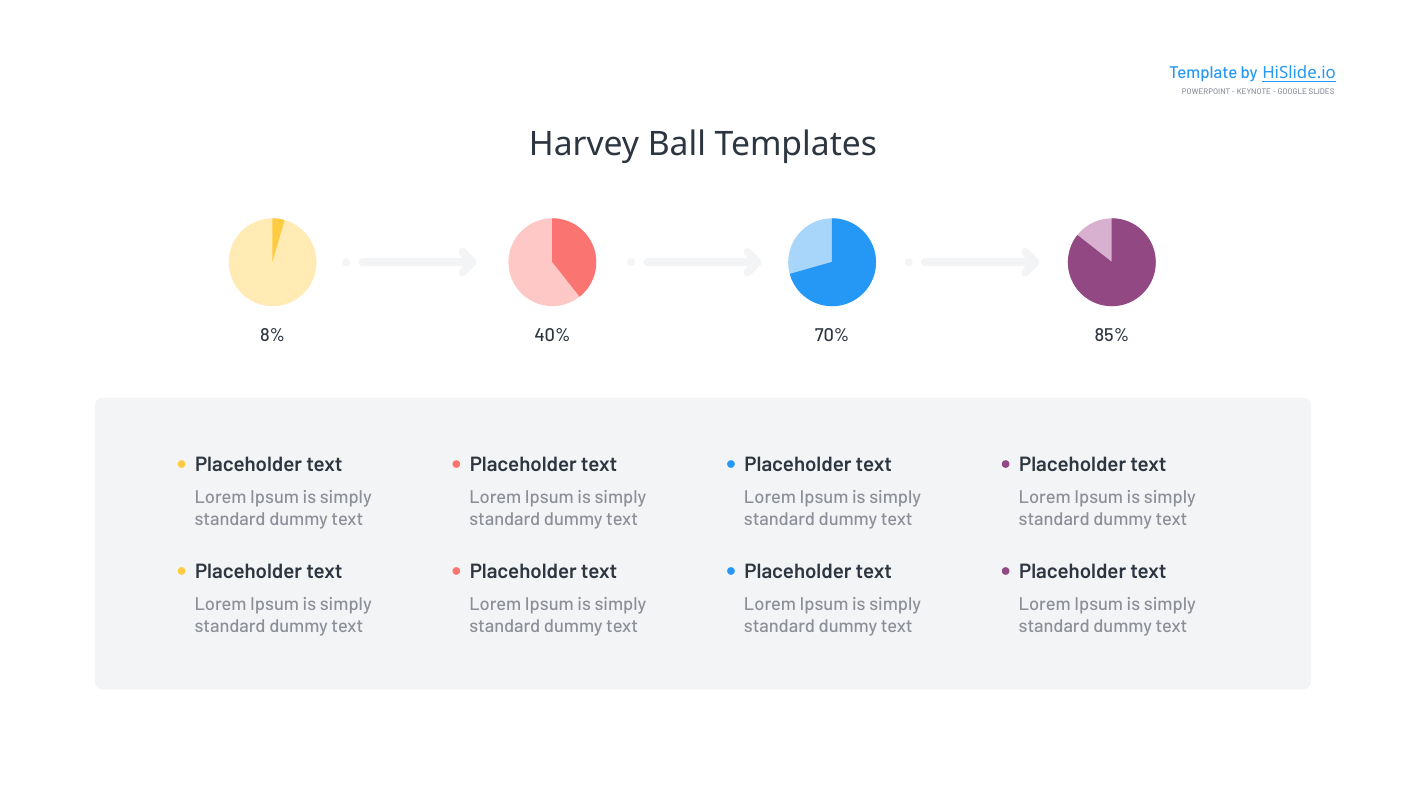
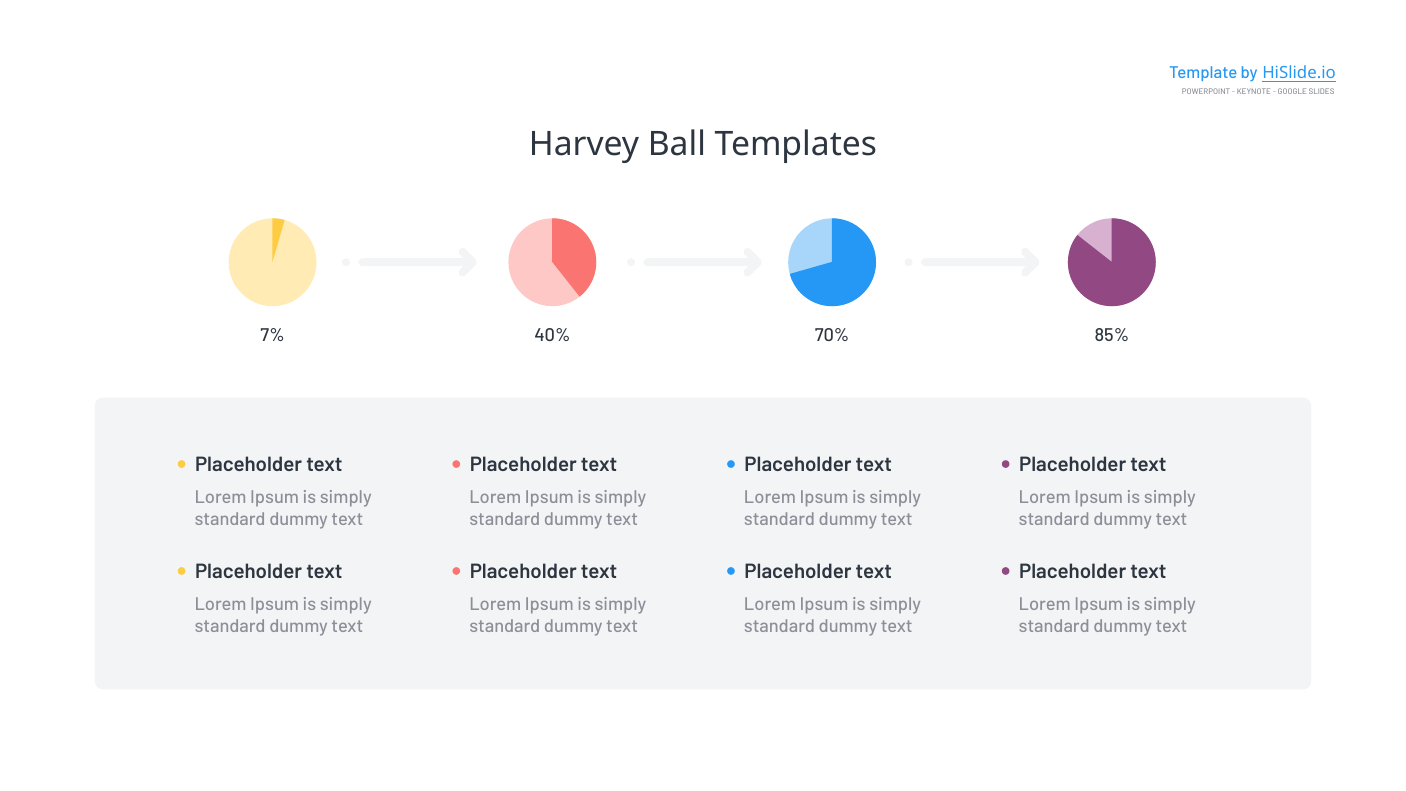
8%: 8% -> 7%
